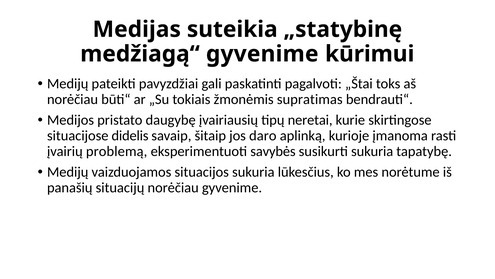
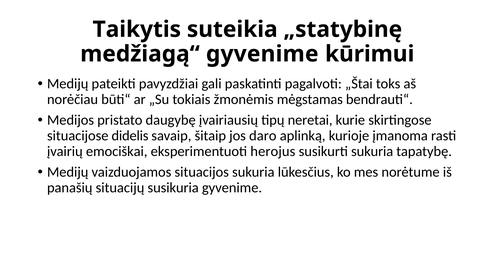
Medijas: Medijas -> Taikytis
supratimas: supratimas -> mėgstamas
problemą: problemą -> emociškai
savybės: savybės -> herojus
situacijų norėčiau: norėčiau -> susikuria
